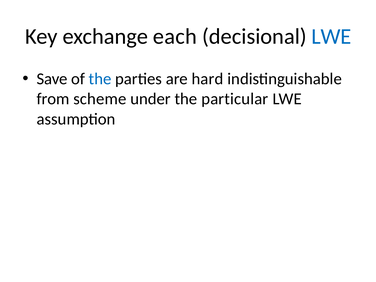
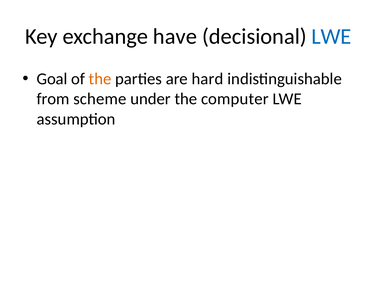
each: each -> have
Save: Save -> Goal
the at (100, 79) colour: blue -> orange
particular: particular -> computer
